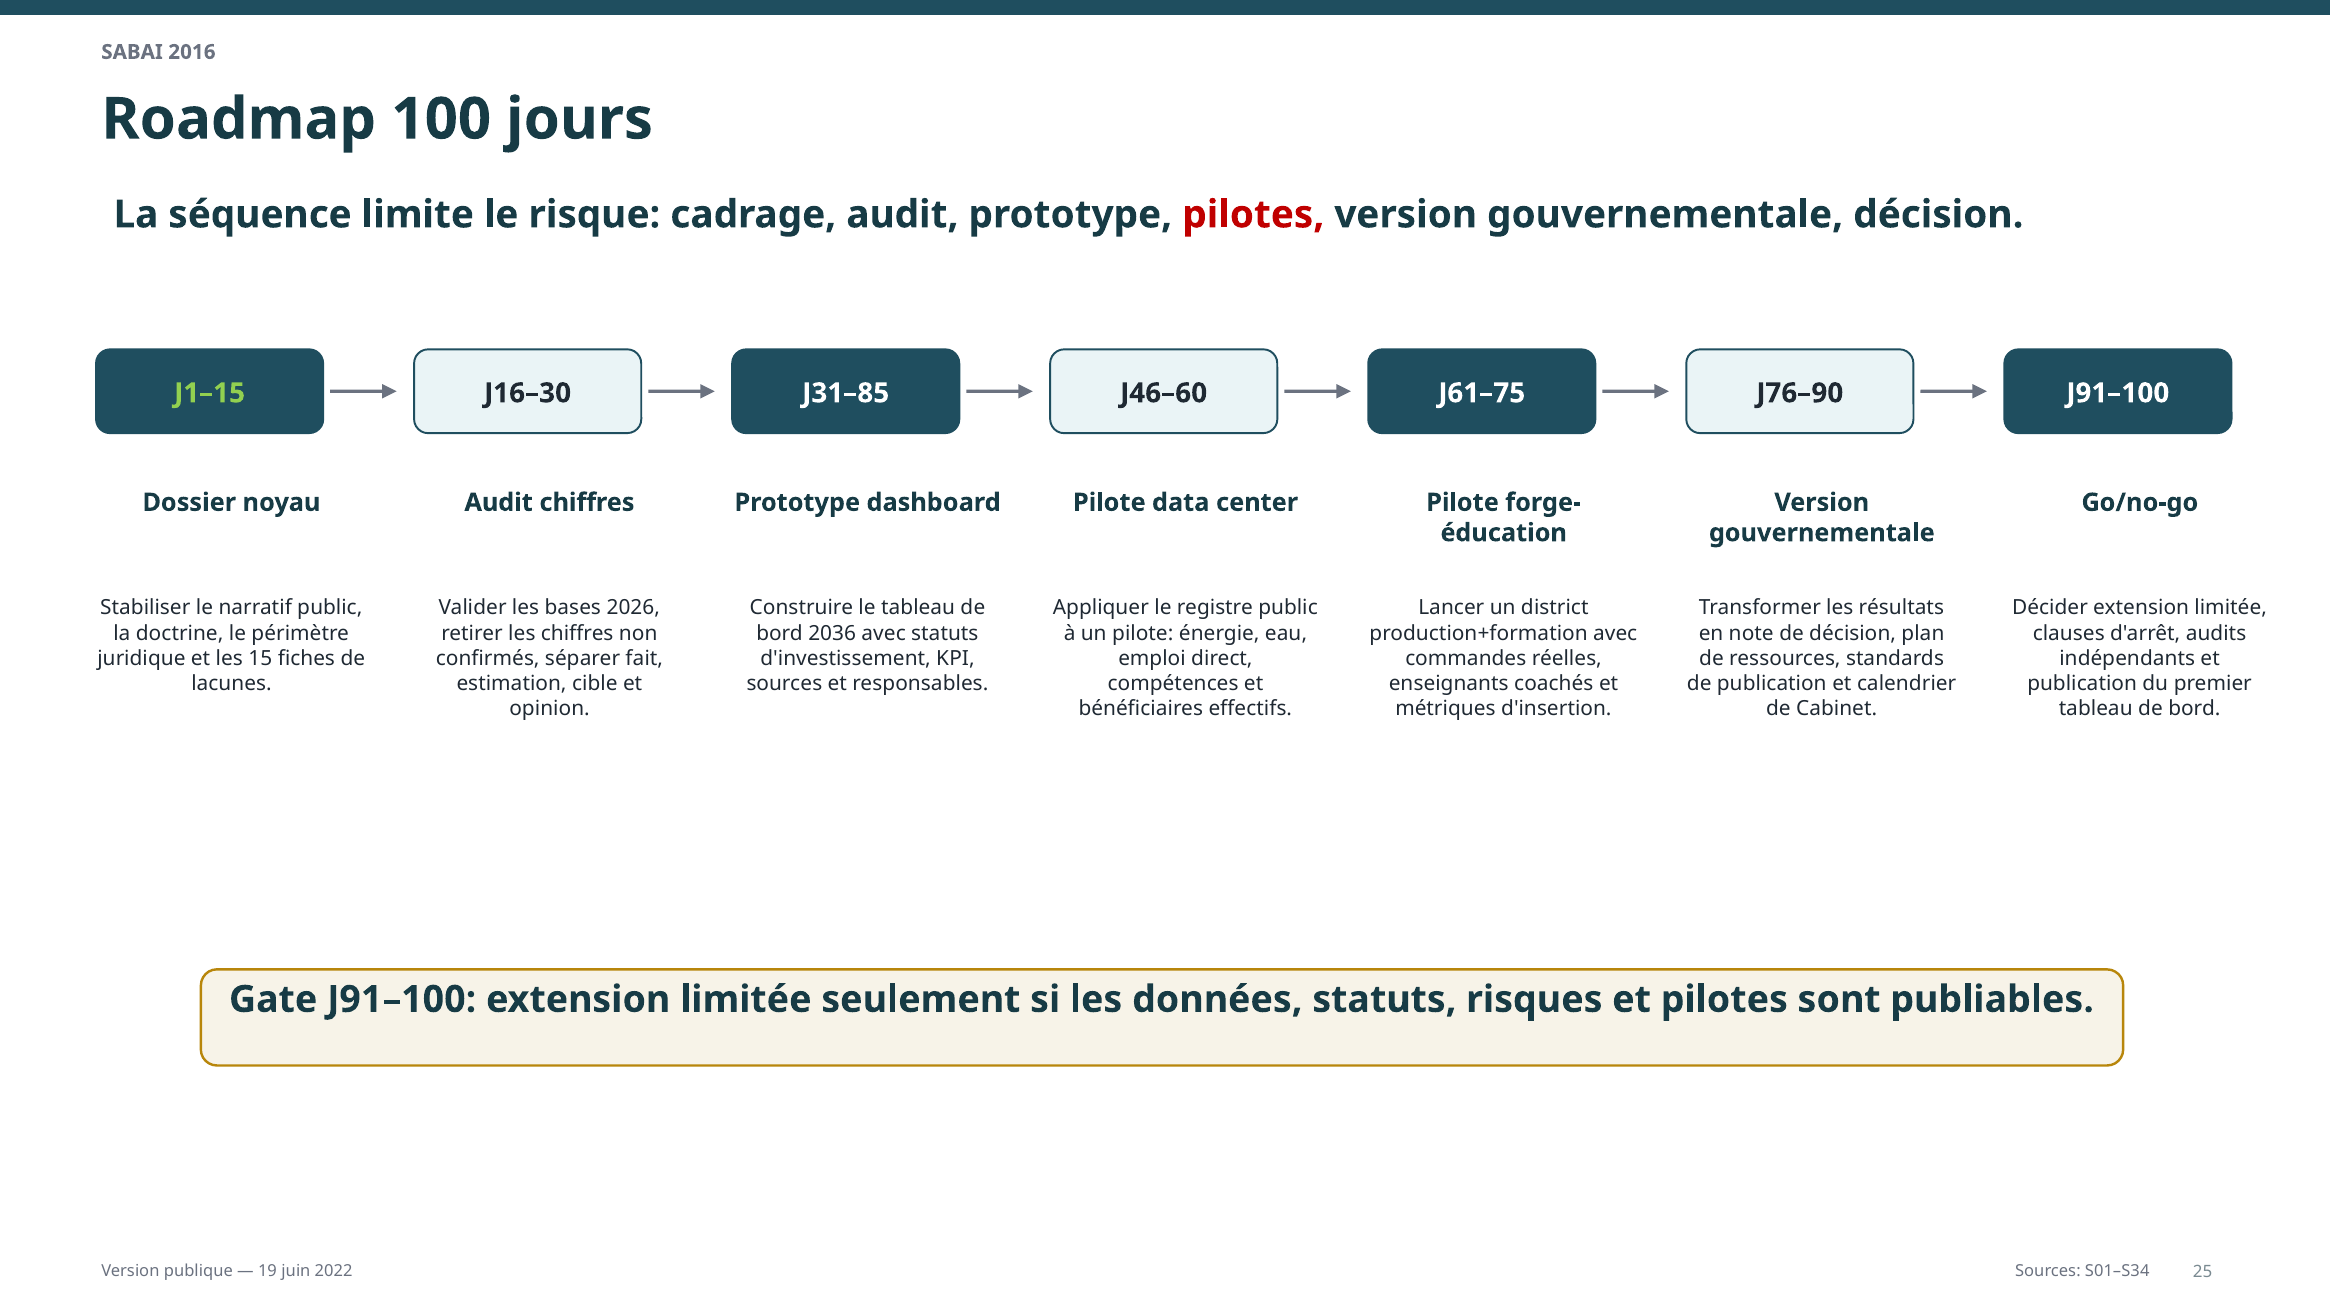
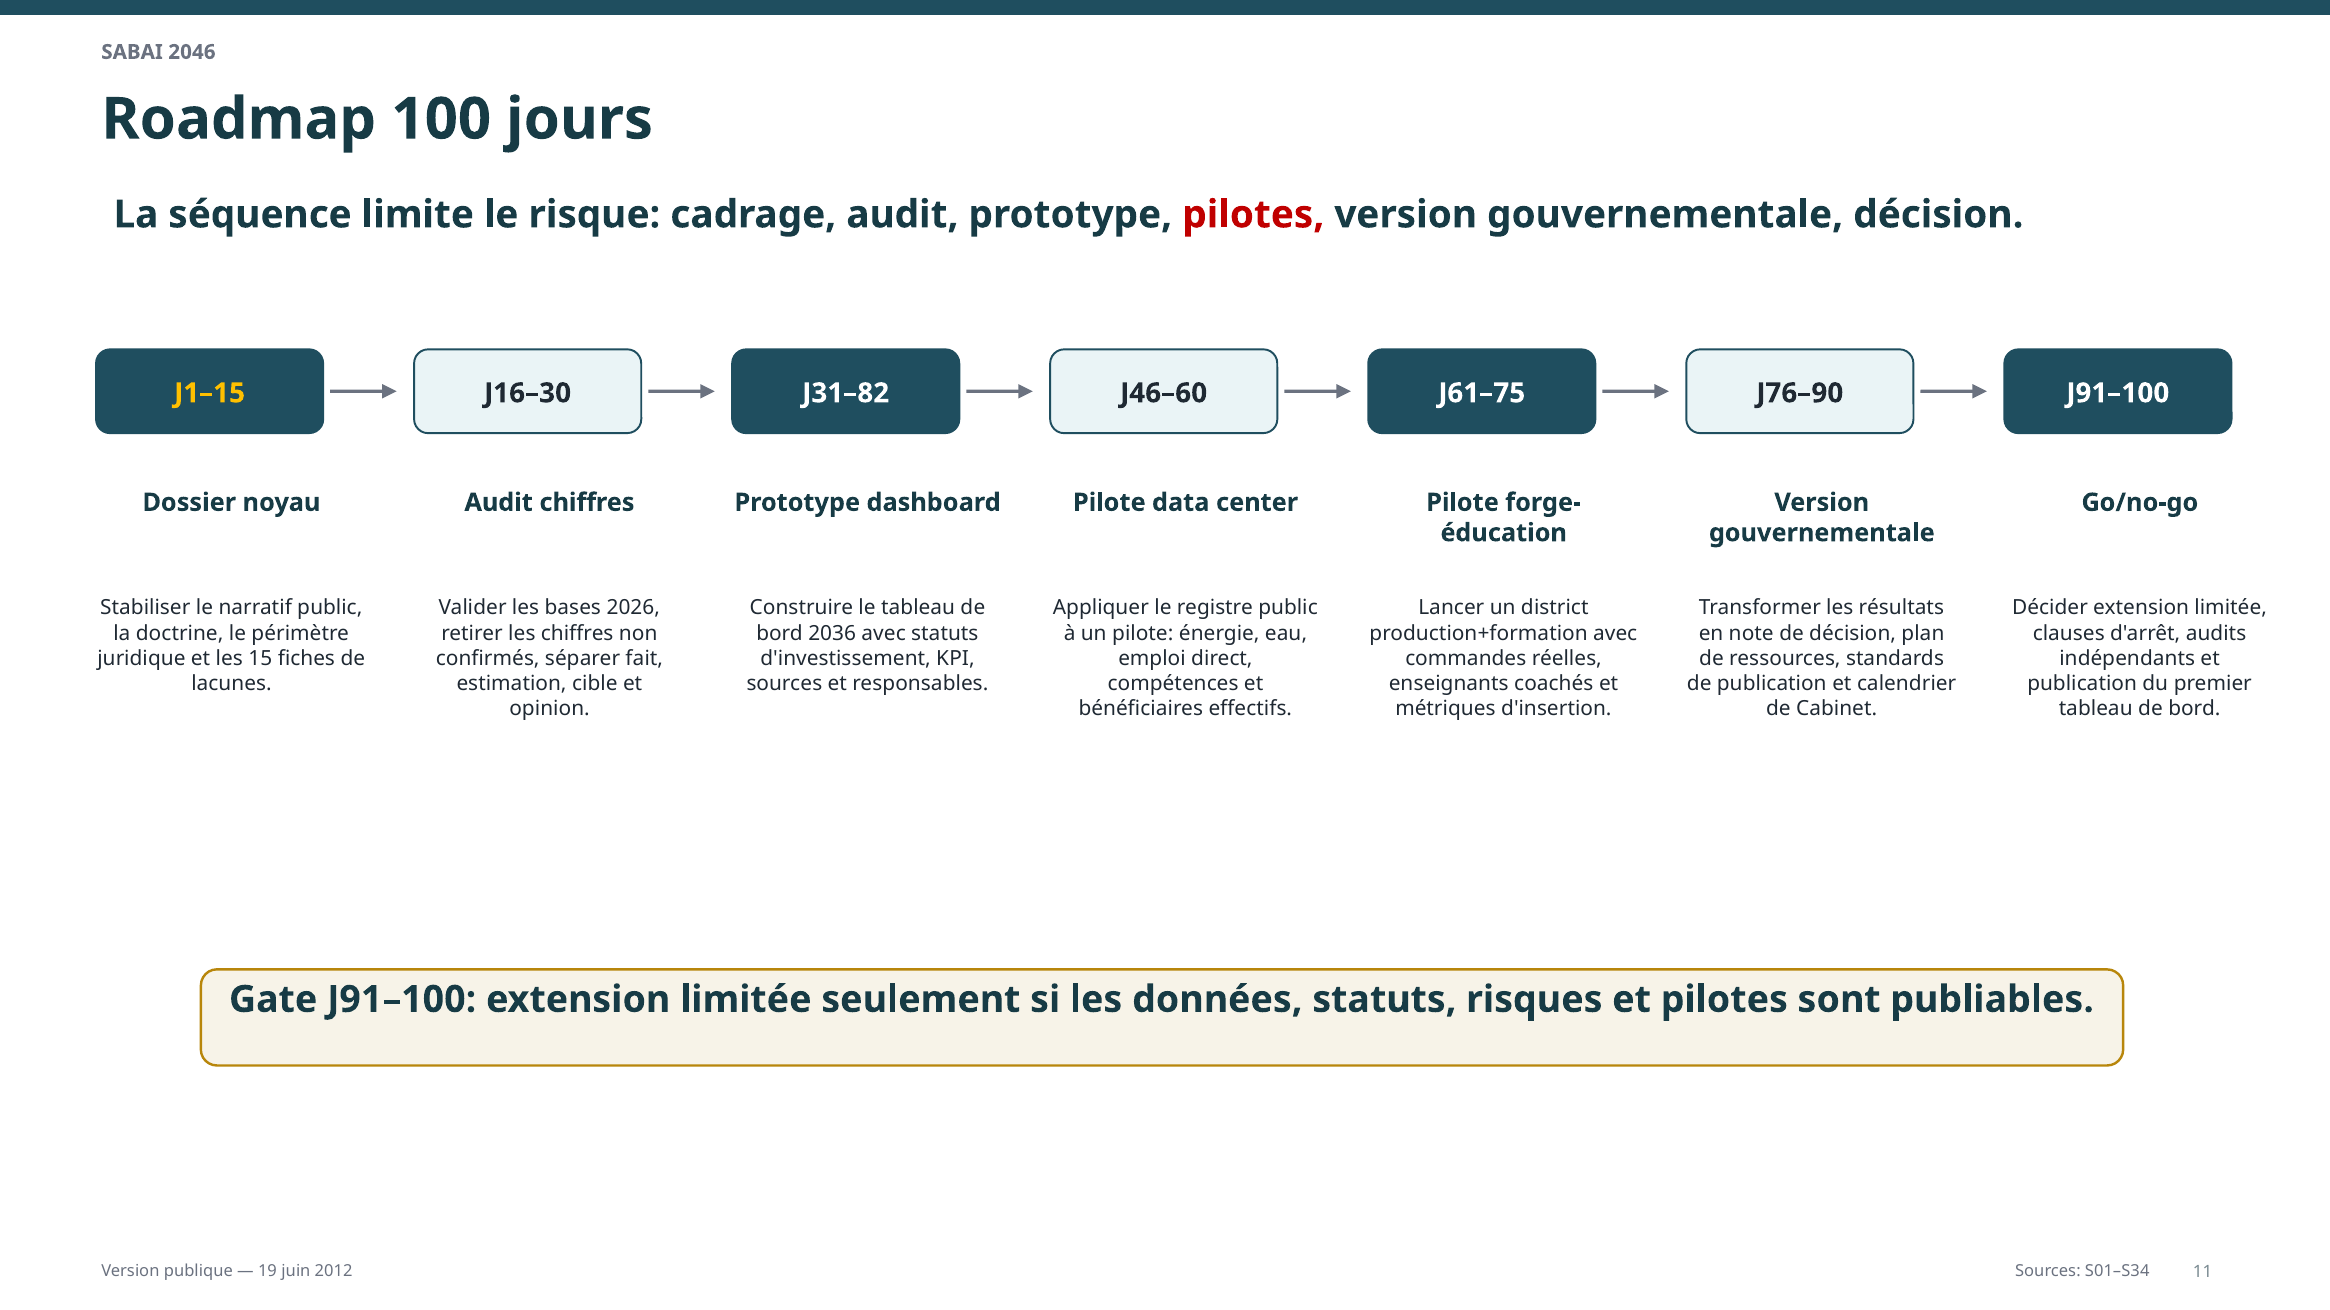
2016: 2016 -> 2046
J1–15 colour: light green -> yellow
J31–85: J31–85 -> J31–82
2022: 2022 -> 2012
25: 25 -> 11
